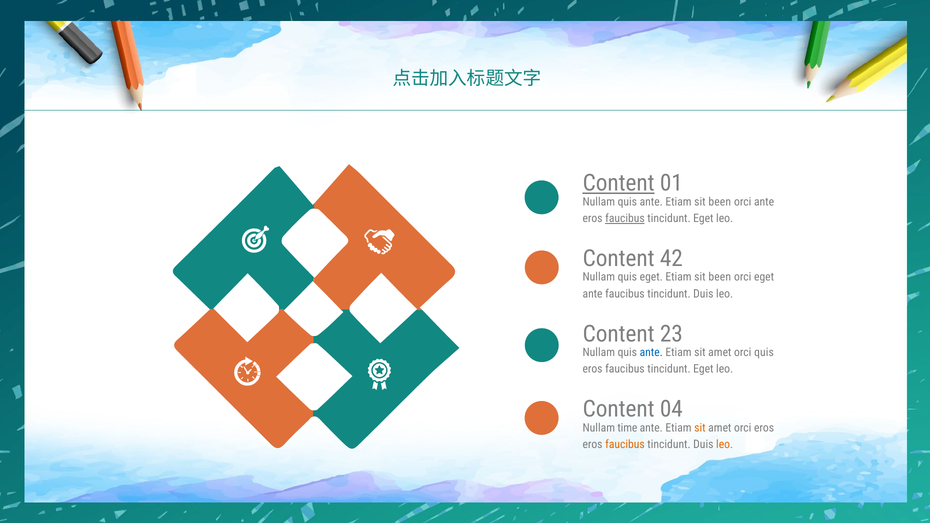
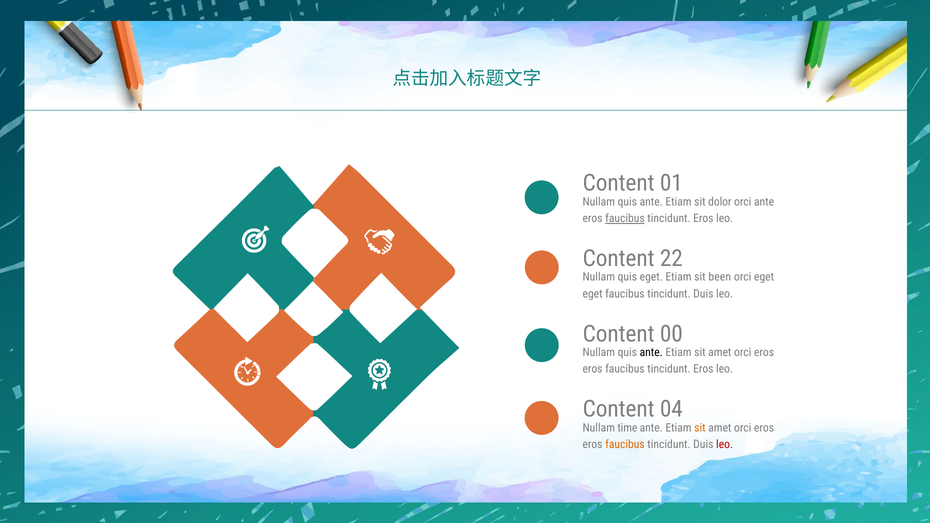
Content at (619, 183) underline: present -> none
ante Etiam sit been: been -> dolor
Eget at (703, 219): Eget -> Eros
42: 42 -> 22
ante at (593, 294): ante -> eget
23: 23 -> 00
ante at (651, 353) colour: blue -> black
quis at (764, 353): quis -> eros
Eget at (703, 369): Eget -> Eros
leo at (725, 445) colour: orange -> red
